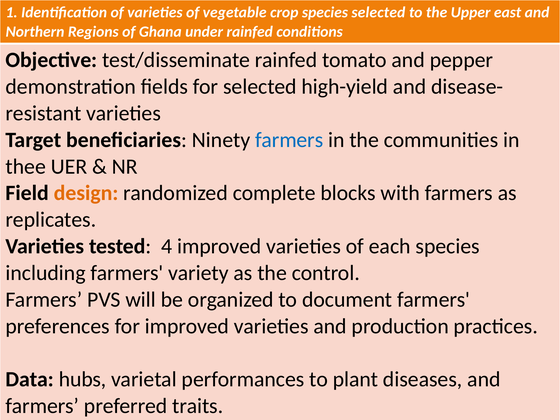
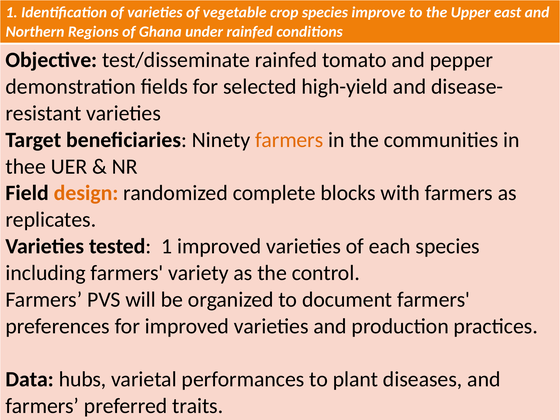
species selected: selected -> improve
farmers at (289, 140) colour: blue -> orange
tested 4: 4 -> 1
